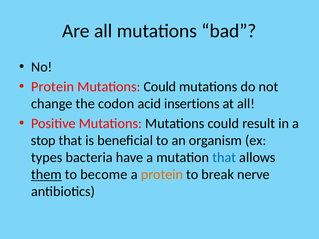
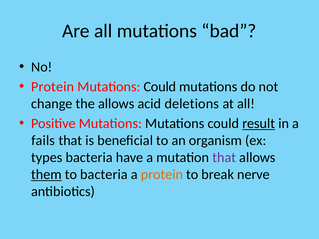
the codon: codon -> allows
insertions: insertions -> deletions
result underline: none -> present
stop: stop -> fails
that at (224, 158) colour: blue -> purple
to become: become -> bacteria
